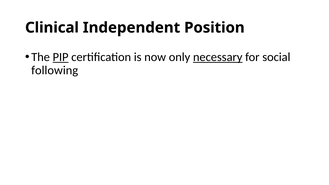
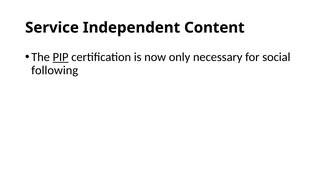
Clinical: Clinical -> Service
Position: Position -> Content
necessary underline: present -> none
